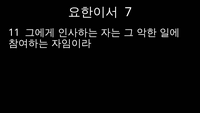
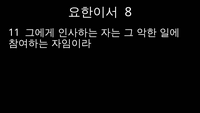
7: 7 -> 8
